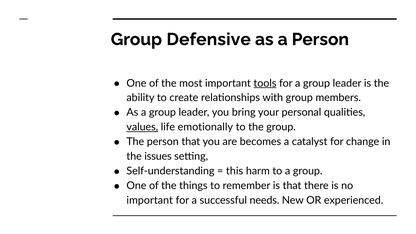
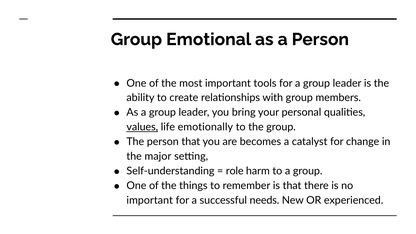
Defensive: Defensive -> Emotional
tools underline: present -> none
issues: issues -> major
this: this -> role
